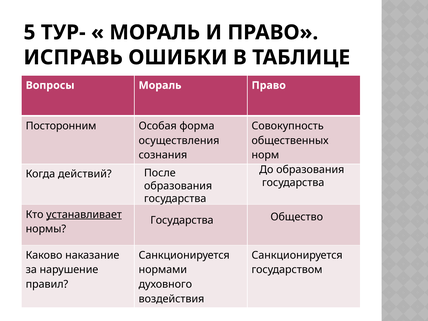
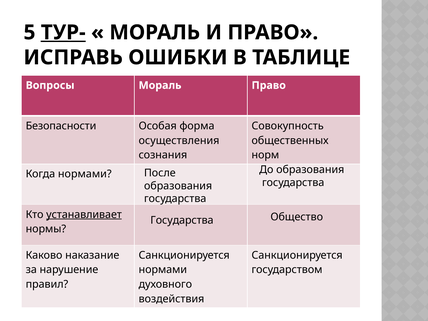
ТУР- underline: none -> present
Посторонним: Посторонним -> Безопасности
Когда действий: действий -> нормами
